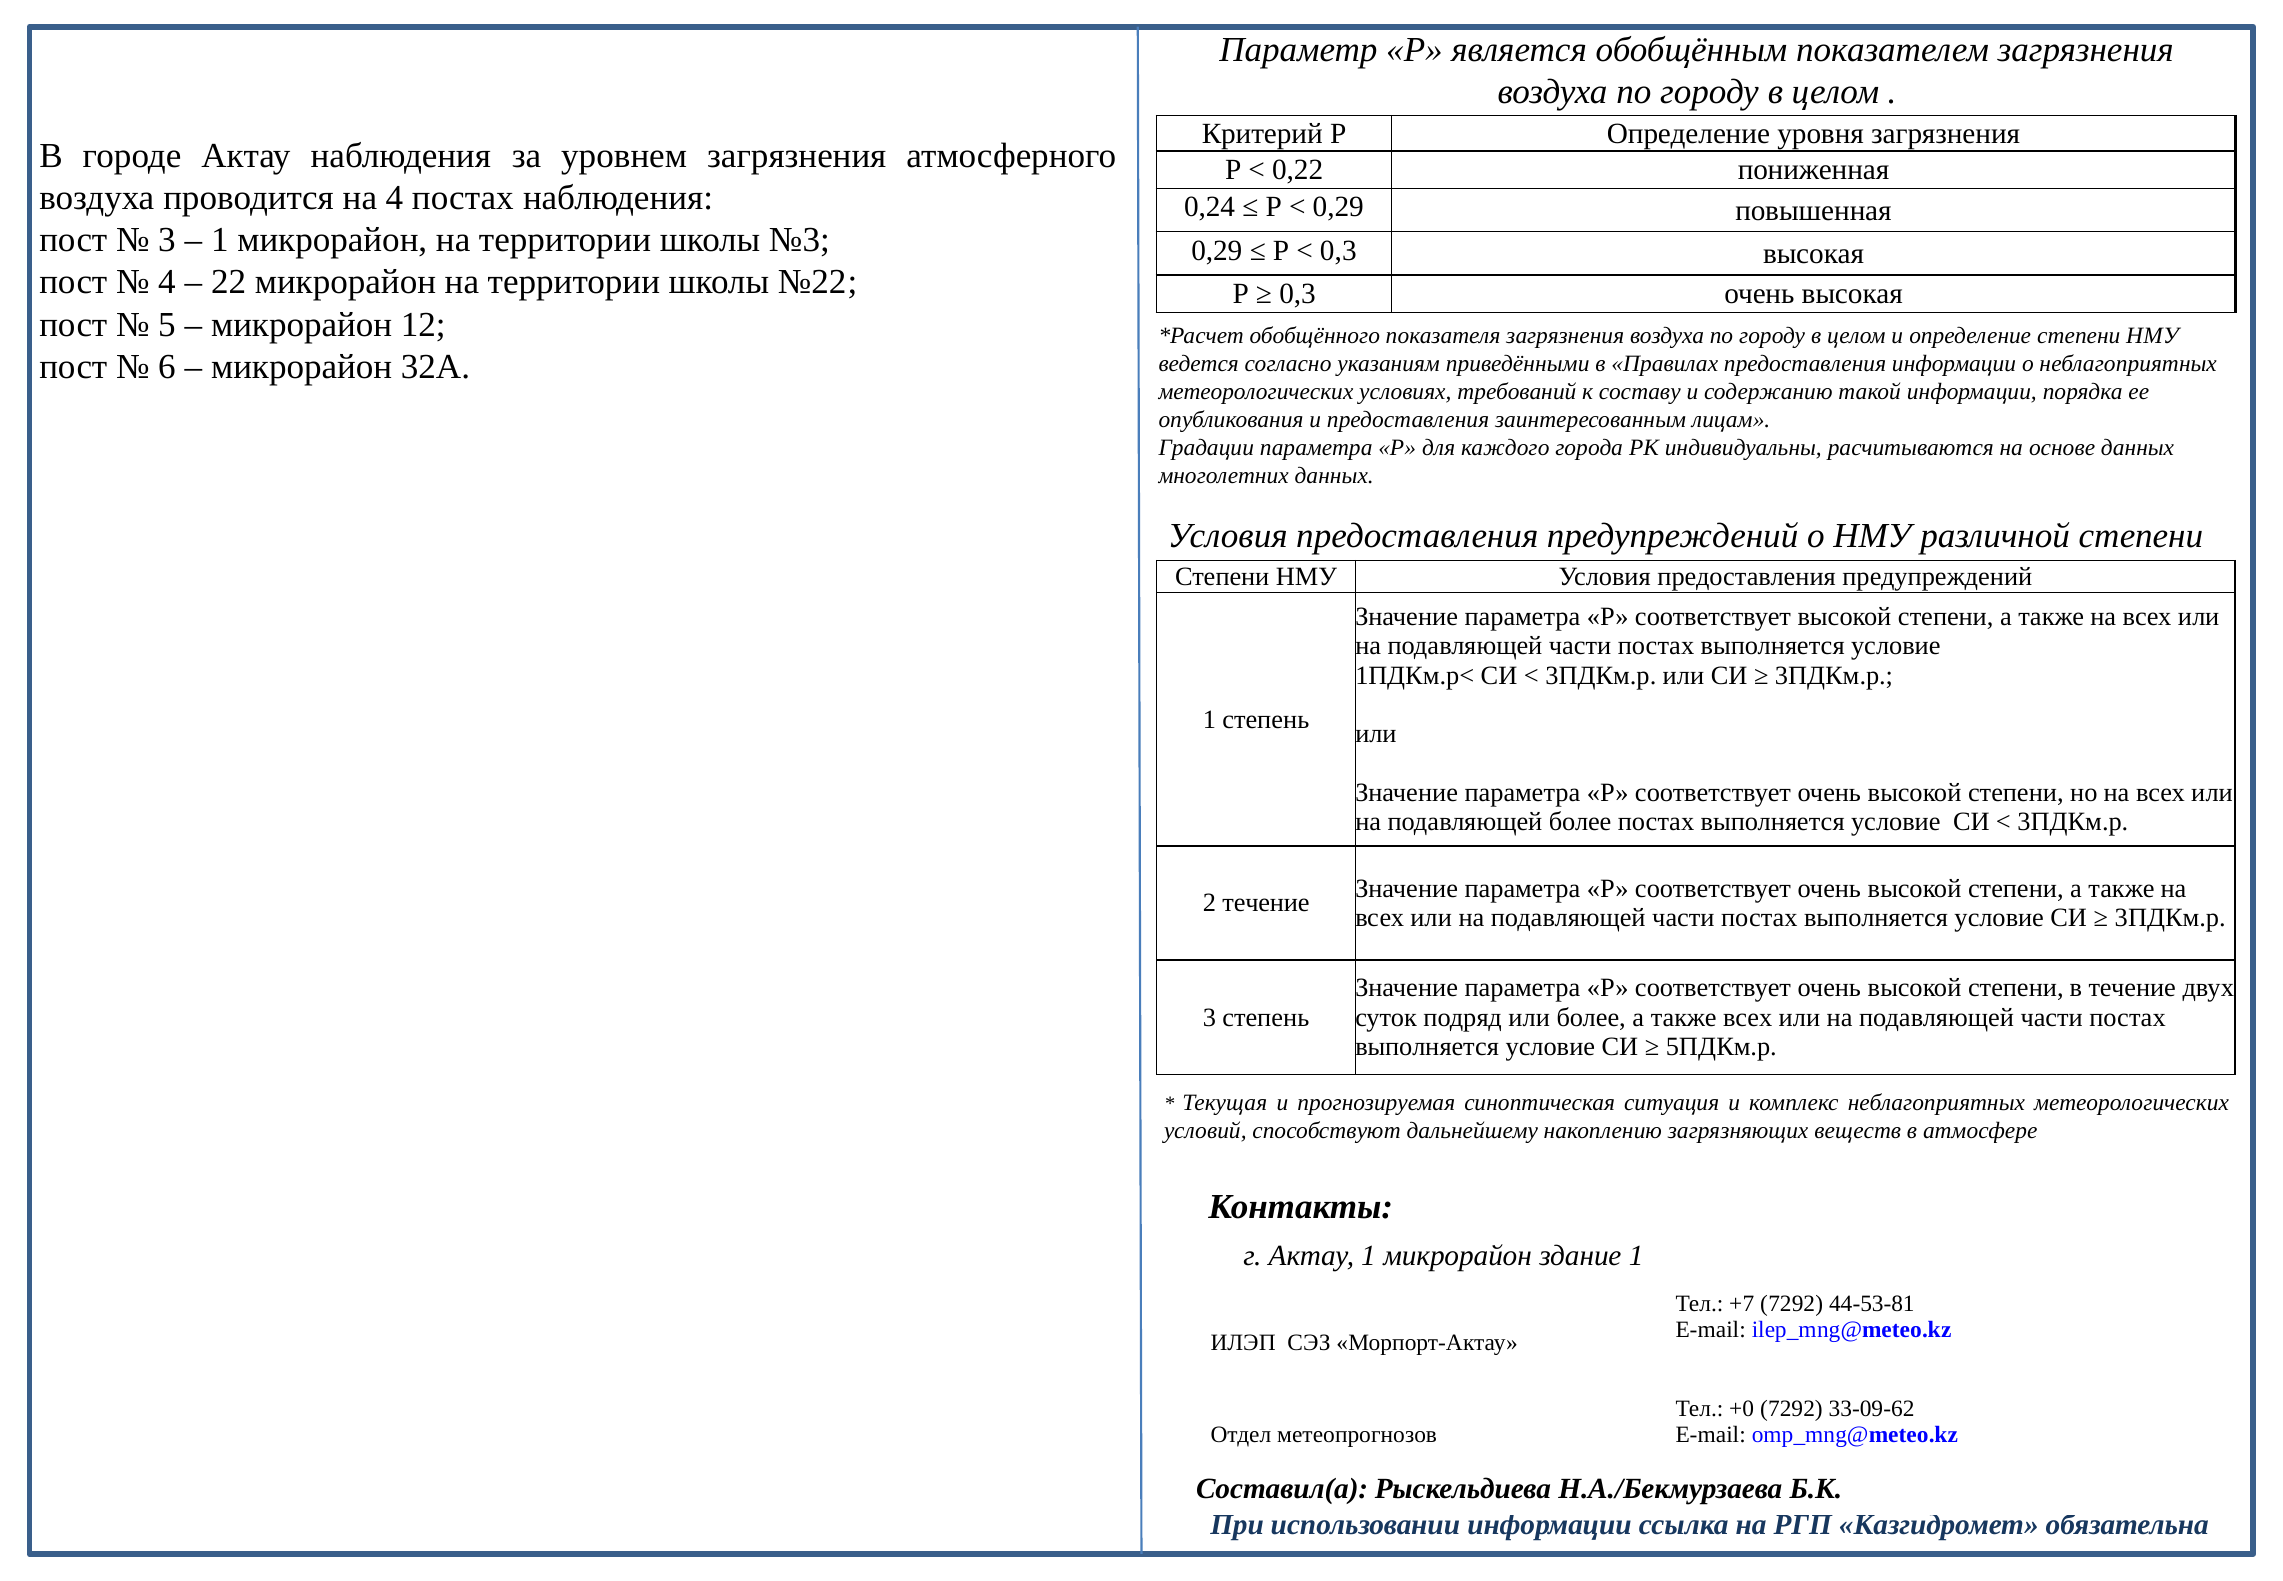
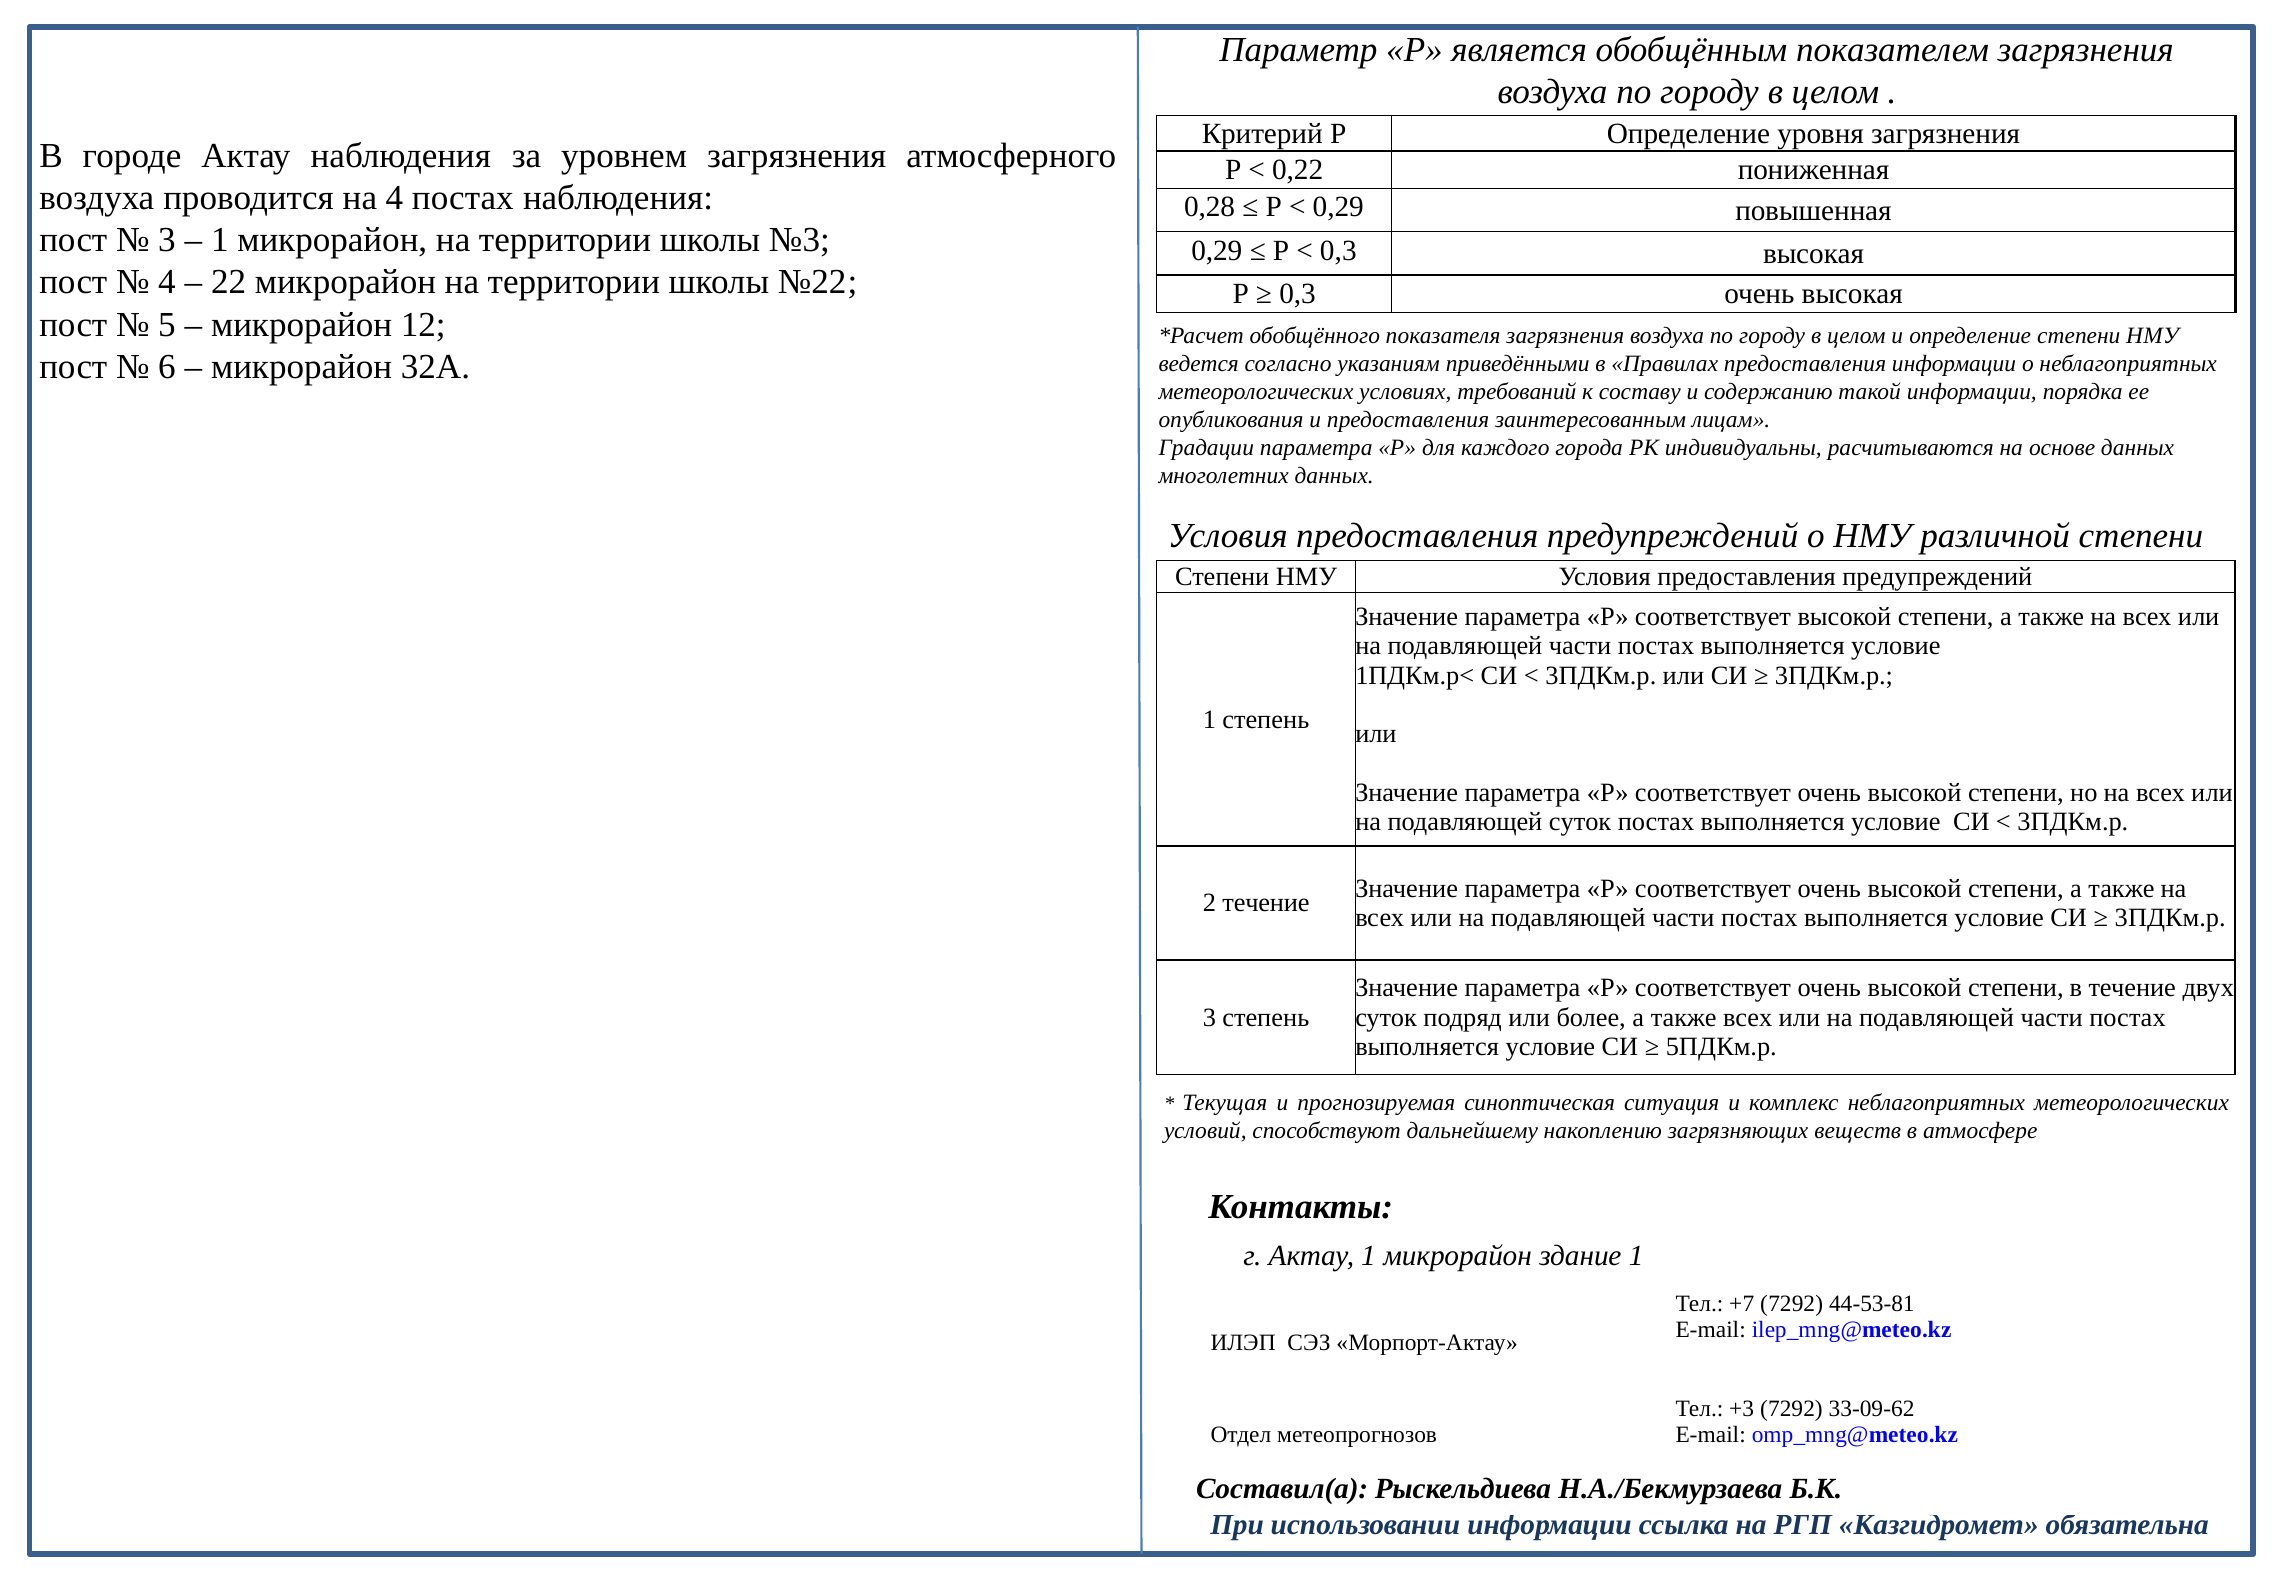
0,24: 0,24 -> 0,28
подавляющей более: более -> суток
+0: +0 -> +3
